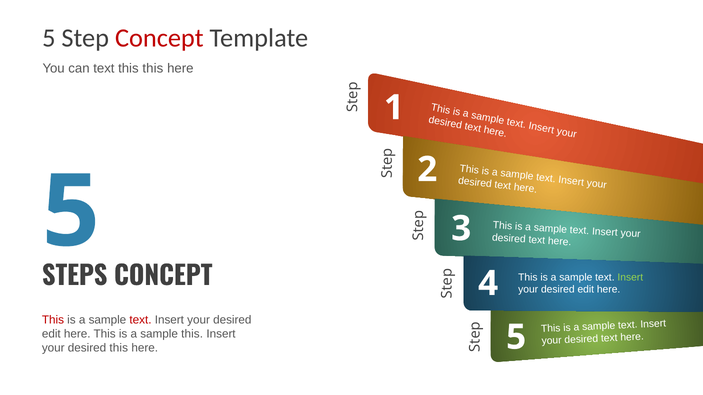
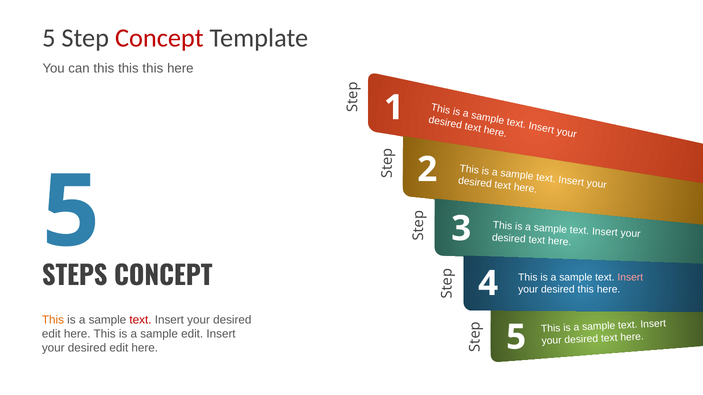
can text: text -> this
Insert at (630, 278) colour: light green -> pink
edit at (586, 290): edit -> this
This at (53, 320) colour: red -> orange
sample this: this -> edit
this at (119, 349): this -> edit
